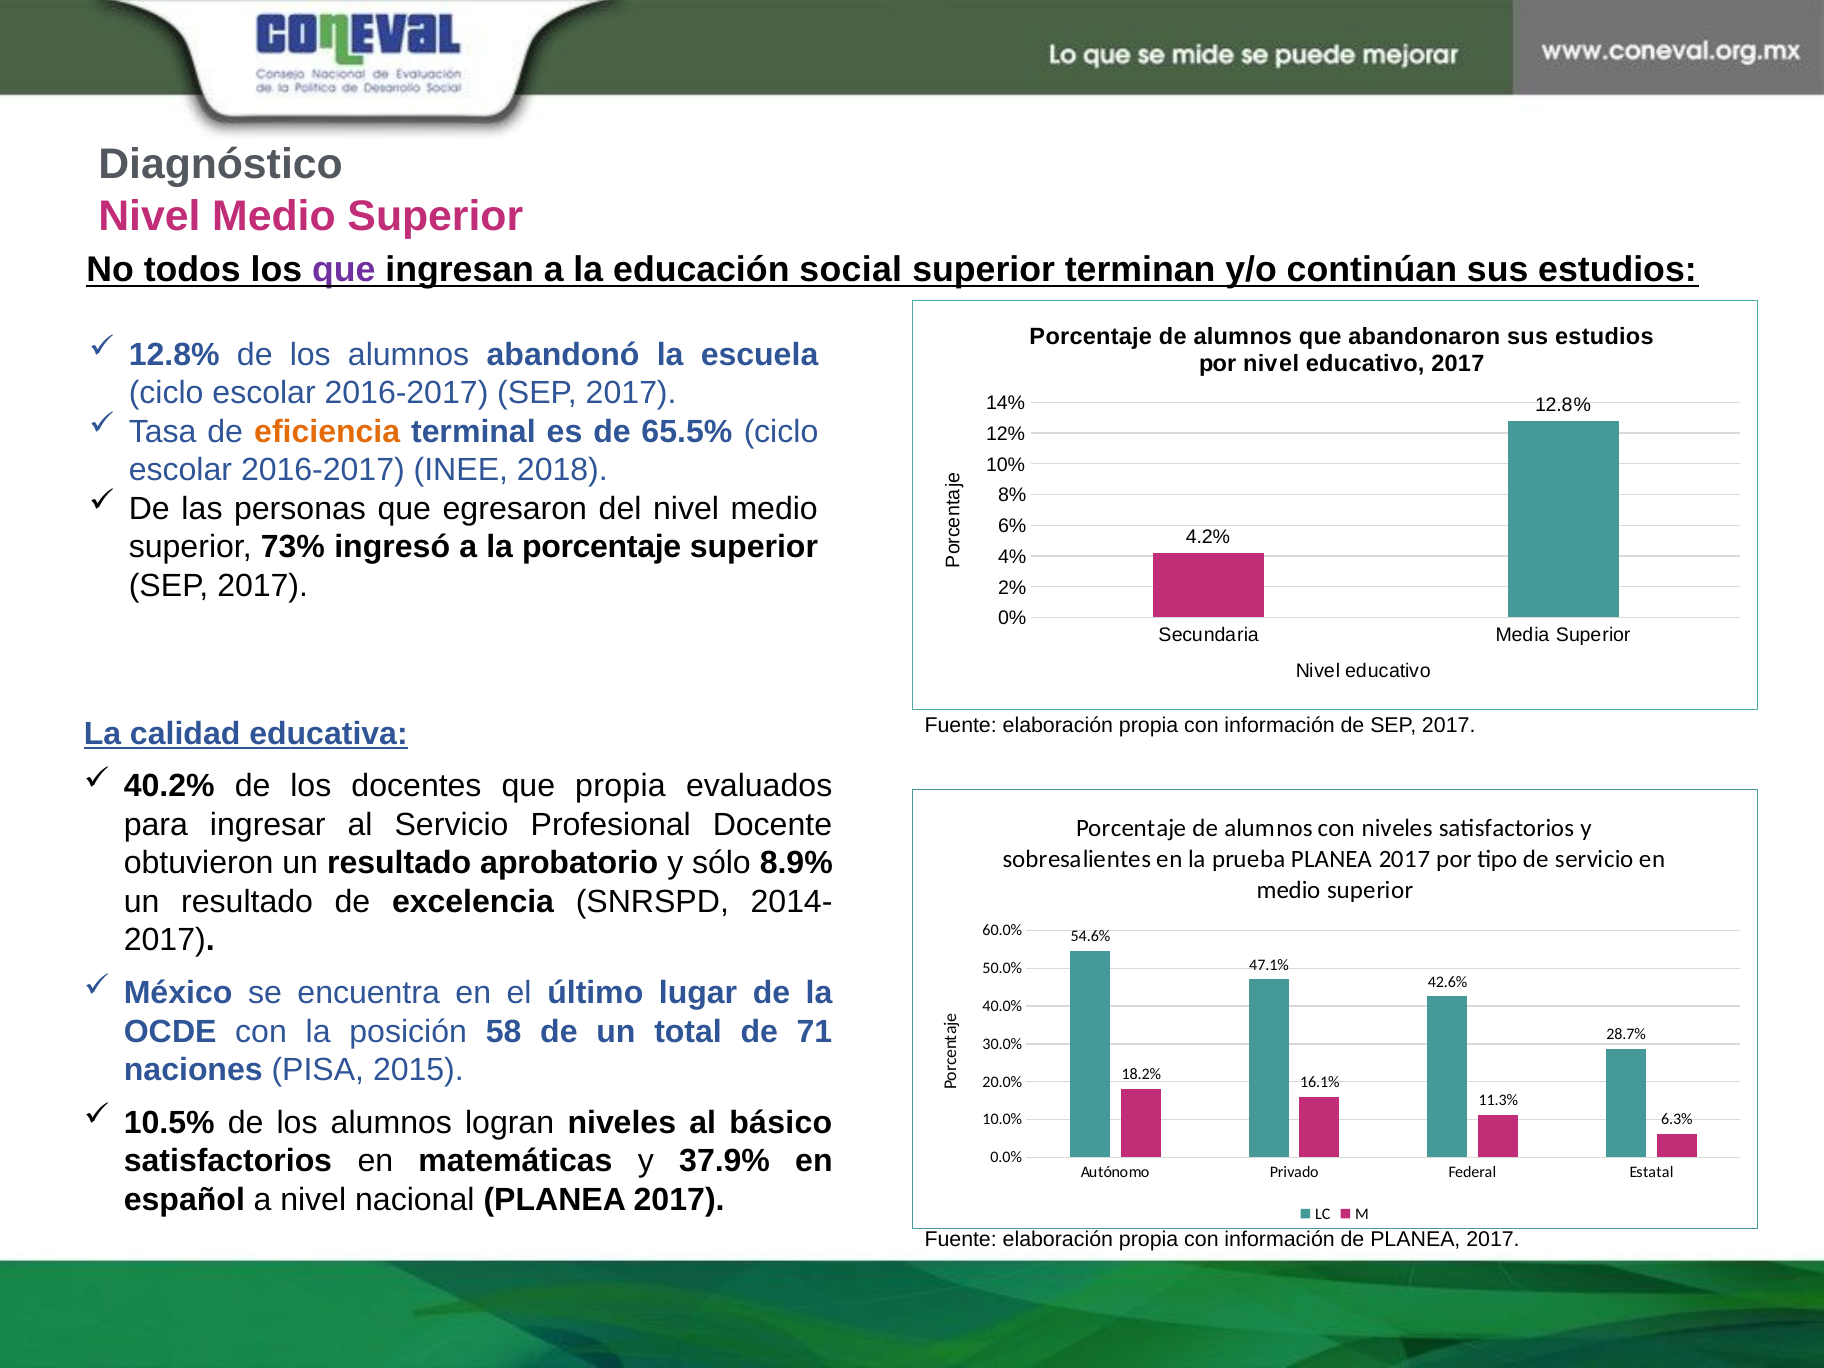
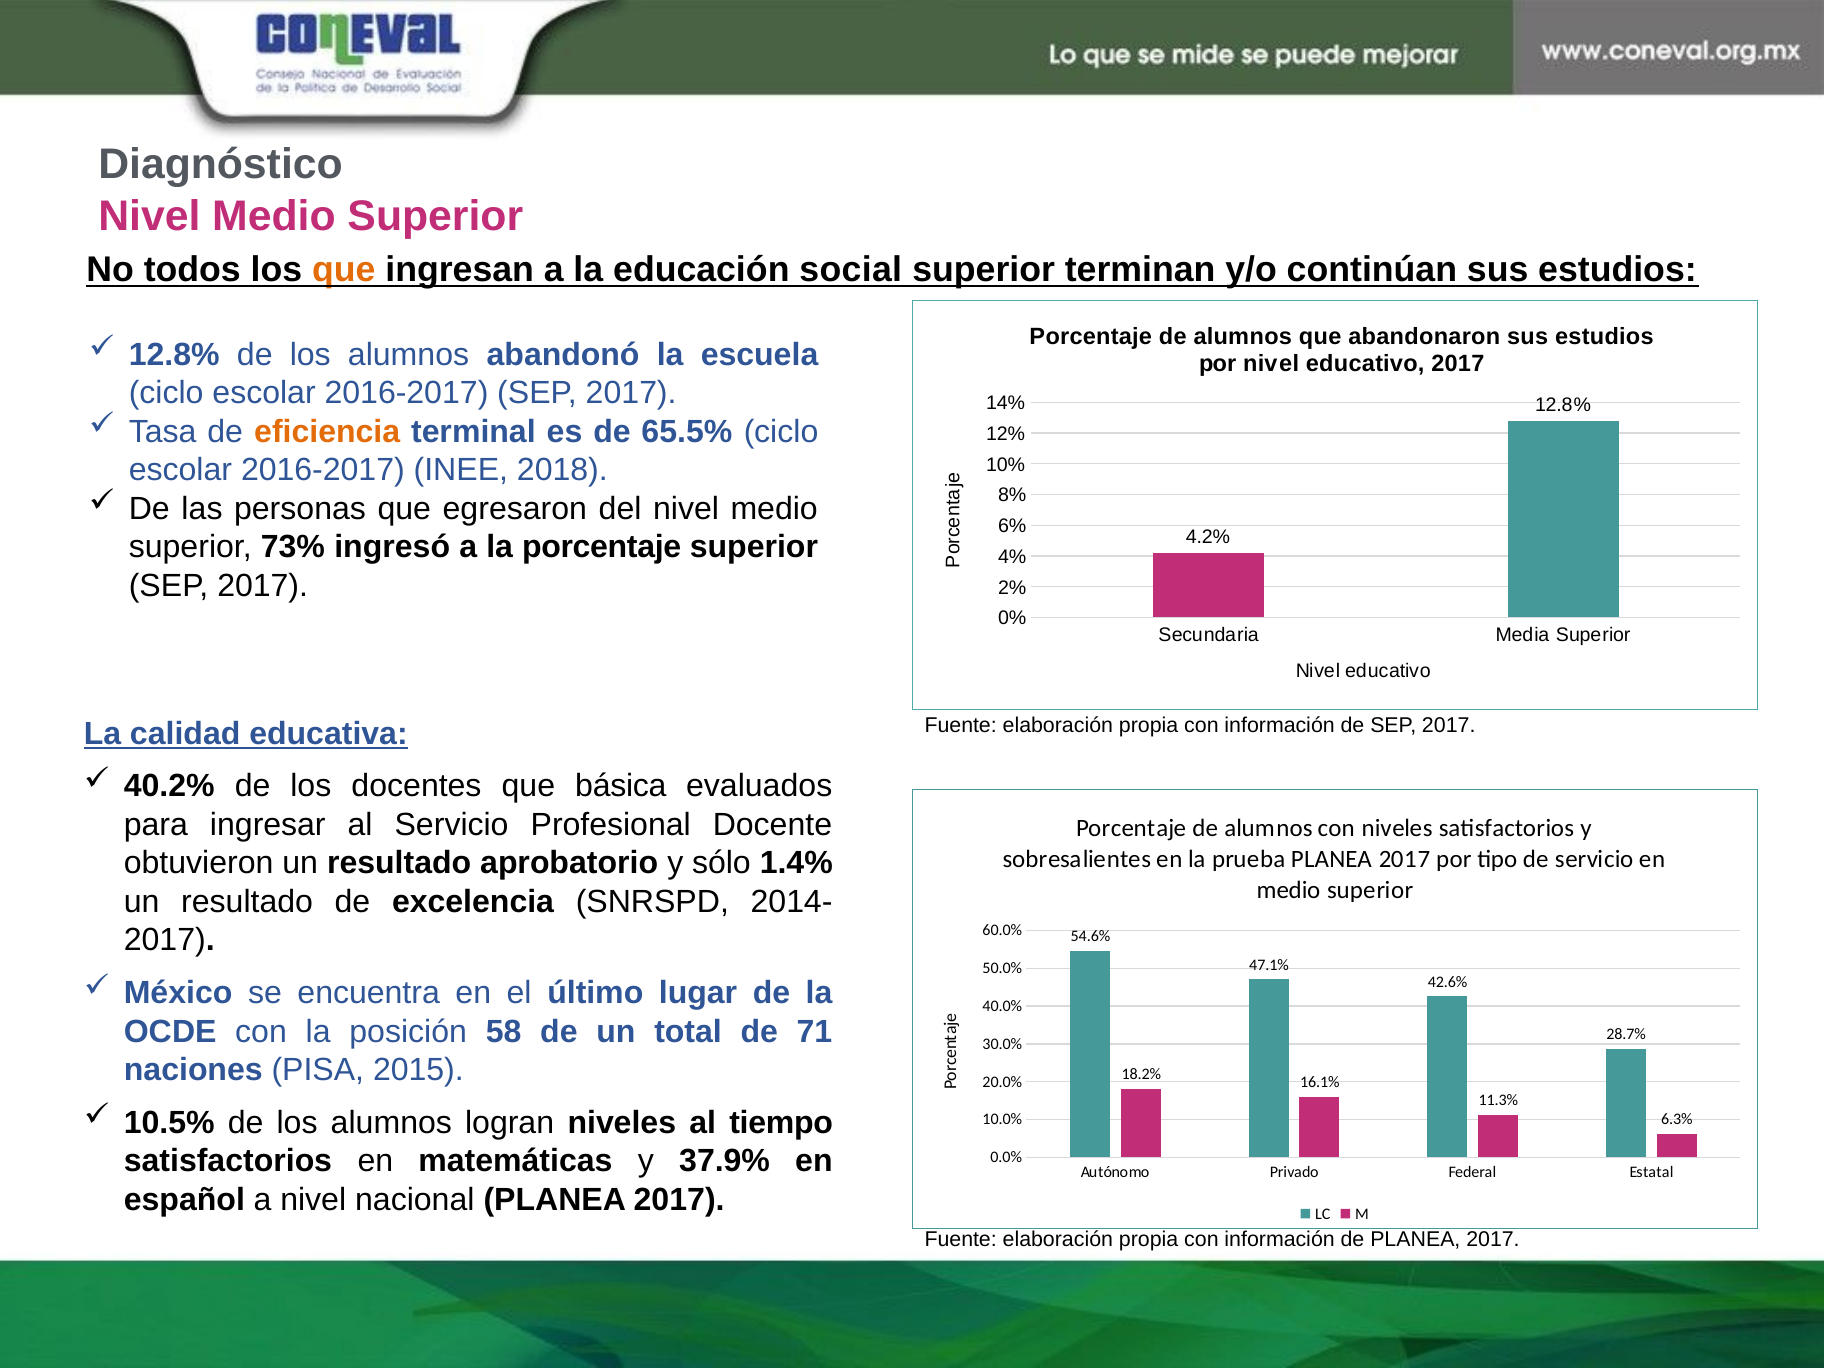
que at (344, 270) colour: purple -> orange
que propia: propia -> básica
8.9%: 8.9% -> 1.4%
básico: básico -> tiempo
